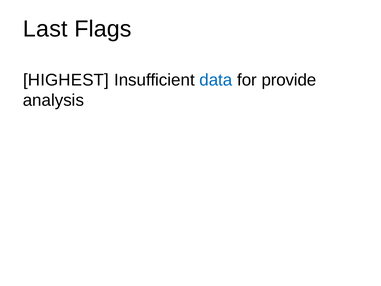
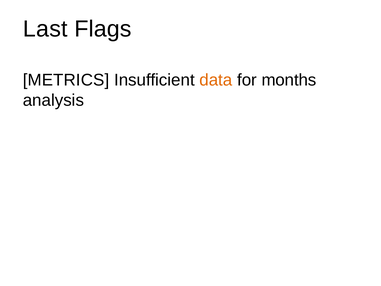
HIGHEST: HIGHEST -> METRICS
data colour: blue -> orange
provide: provide -> months
